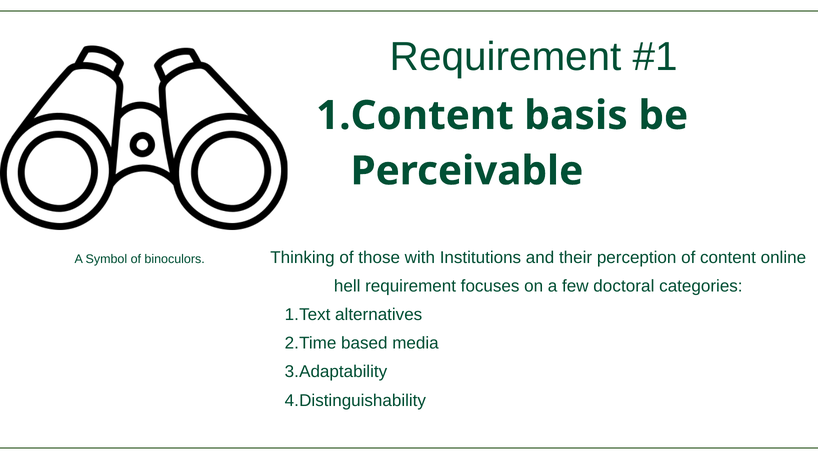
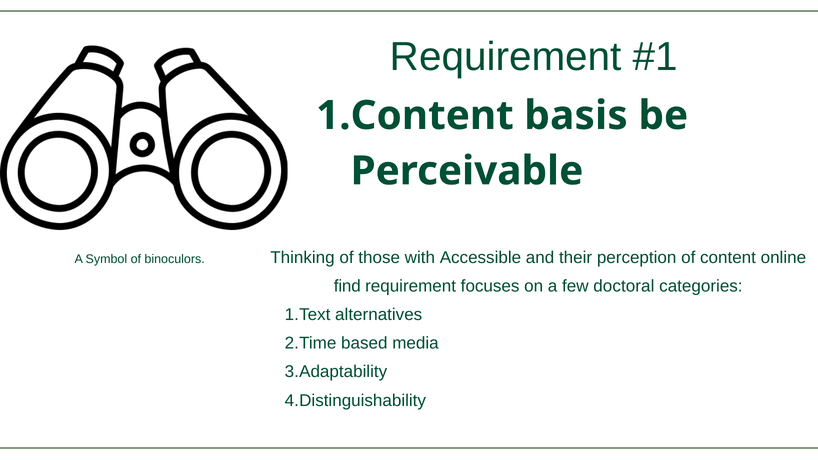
Institutions: Institutions -> Accessible
hell: hell -> find
